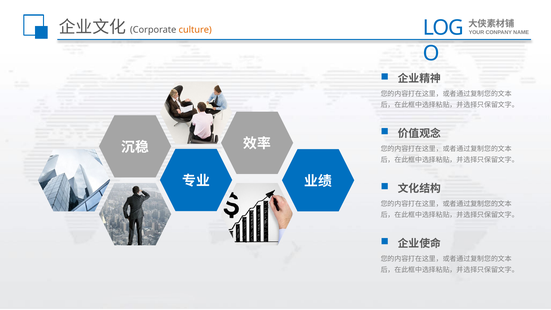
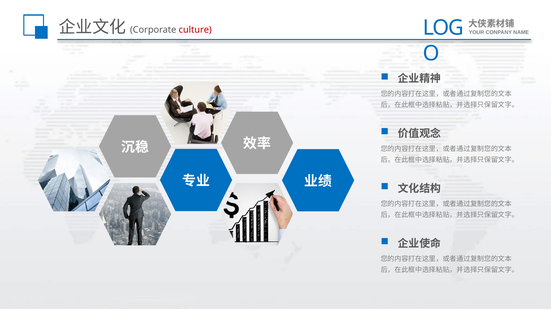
culture colour: orange -> red
